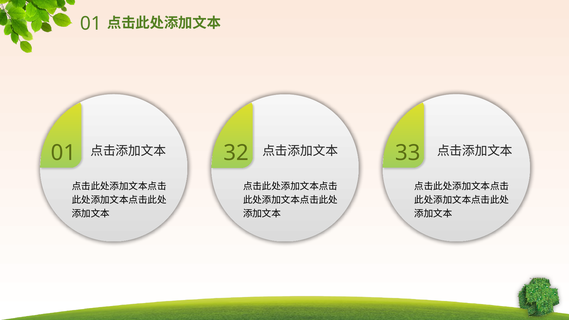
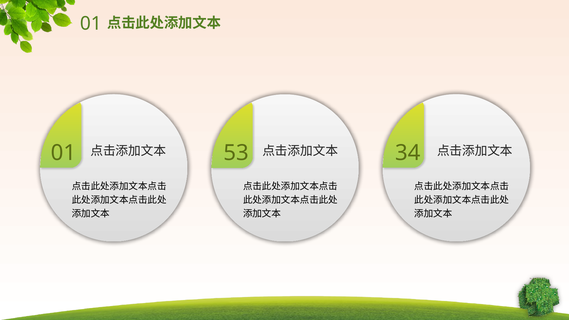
32: 32 -> 53
33: 33 -> 34
